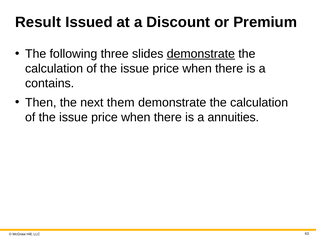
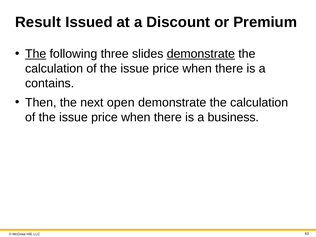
The at (36, 54) underline: none -> present
them: them -> open
annuities: annuities -> business
